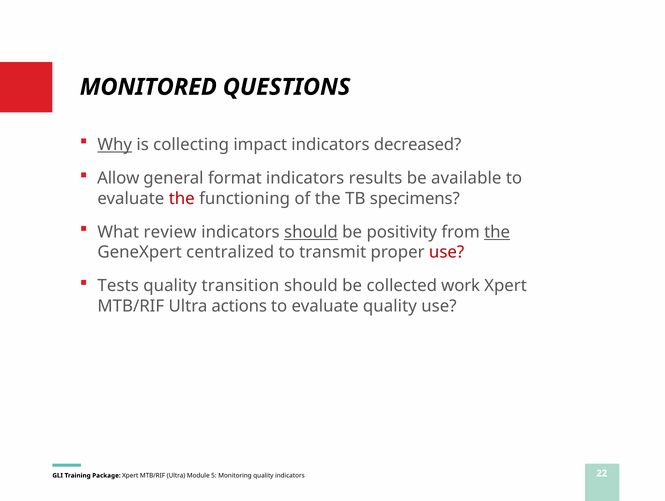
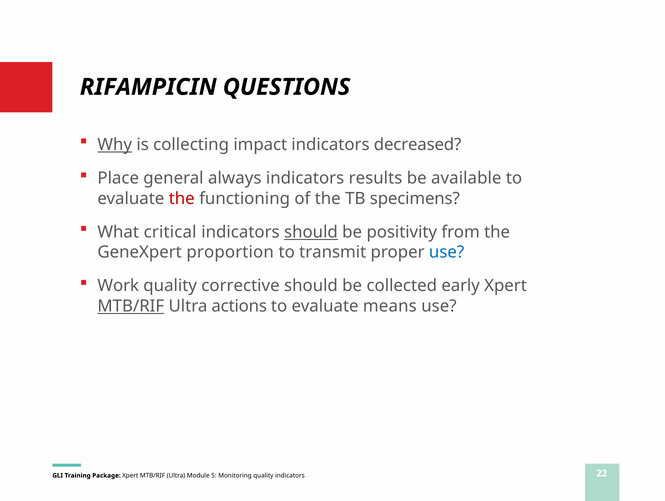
MONITORED: MONITORED -> RIFAMPICIN
Allow: Allow -> Place
format: format -> always
review: review -> critical
the at (497, 232) underline: present -> none
centralized: centralized -> proportion
use at (447, 252) colour: red -> blue
Tests: Tests -> Work
transition: transition -> corrective
work: work -> early
MTB/RIF at (131, 306) underline: none -> present
evaluate quality: quality -> means
